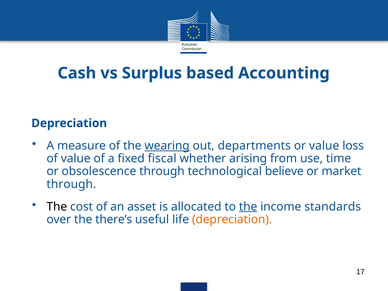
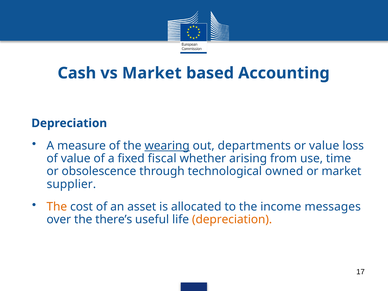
vs Surplus: Surplus -> Market
believe: believe -> owned
through at (71, 184): through -> supplier
The at (57, 207) colour: black -> orange
the at (248, 207) underline: present -> none
standards: standards -> messages
